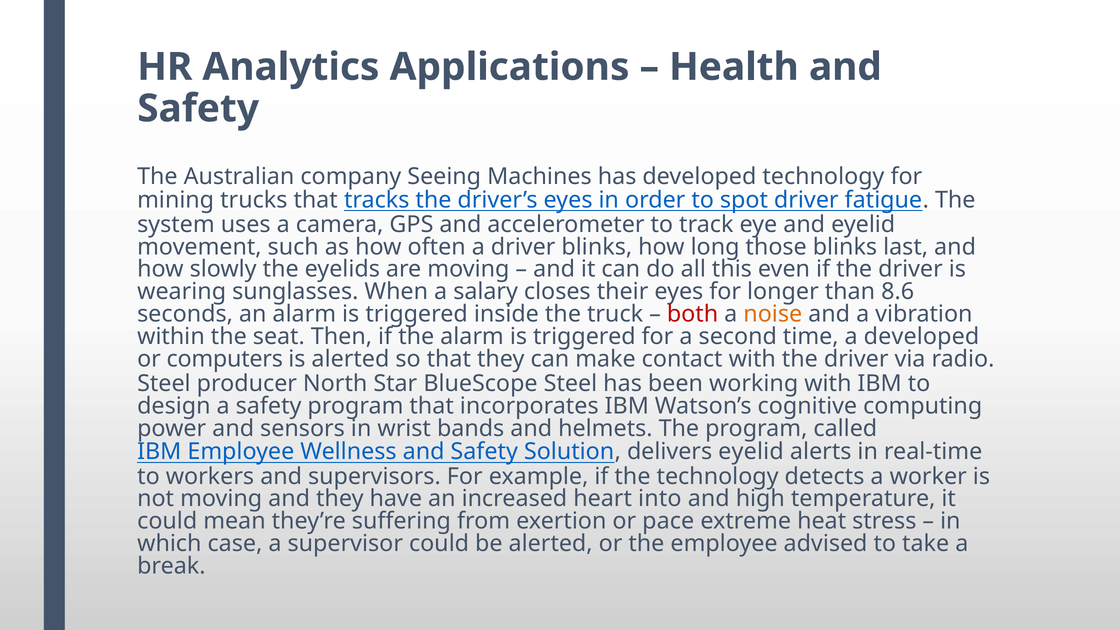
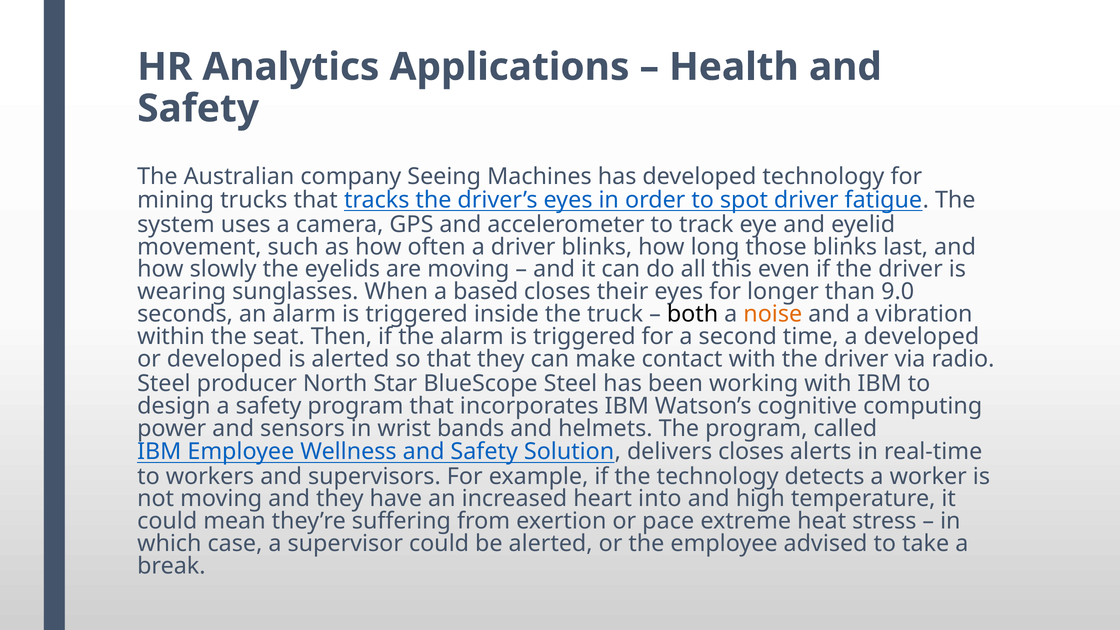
salary: salary -> based
8.6: 8.6 -> 9.0
both colour: red -> black
or computers: computers -> developed
delivers eyelid: eyelid -> closes
